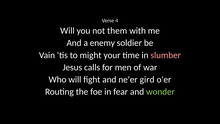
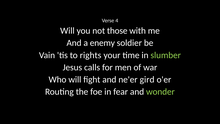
them: them -> those
might: might -> rights
slumber colour: pink -> light green
